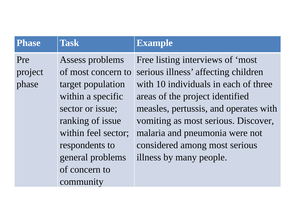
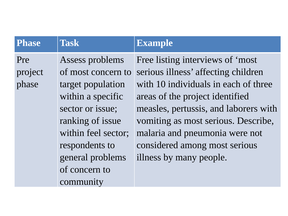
operates: operates -> laborers
Discover: Discover -> Describe
